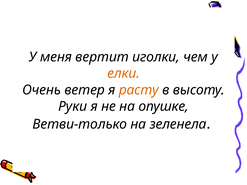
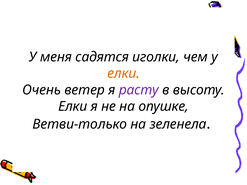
вертит: вертит -> садятся
расту colour: orange -> purple
Руки at (73, 106): Руки -> Елки
